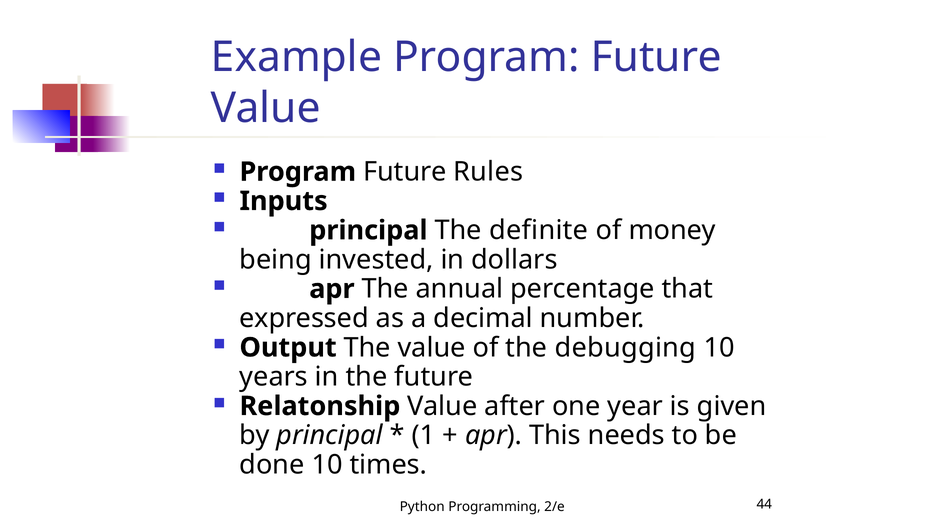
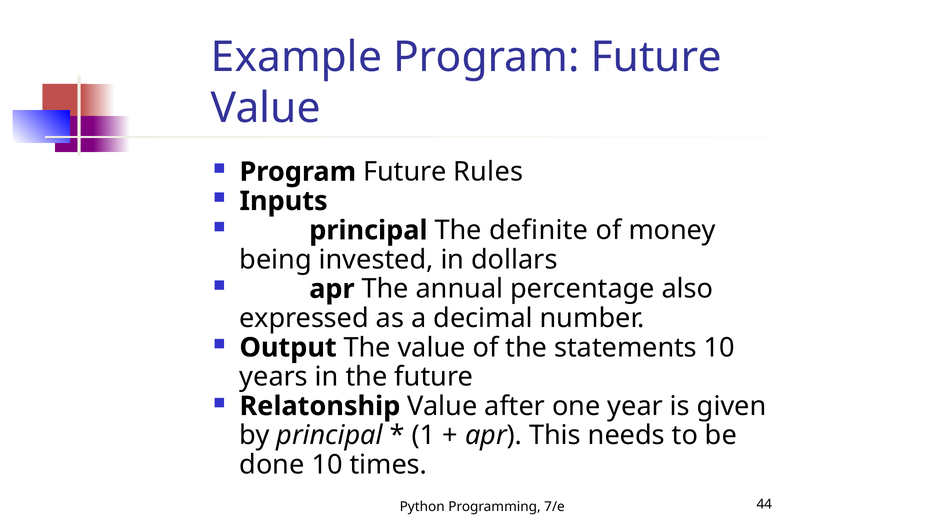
that: that -> also
debugging: debugging -> statements
2/e: 2/e -> 7/e
